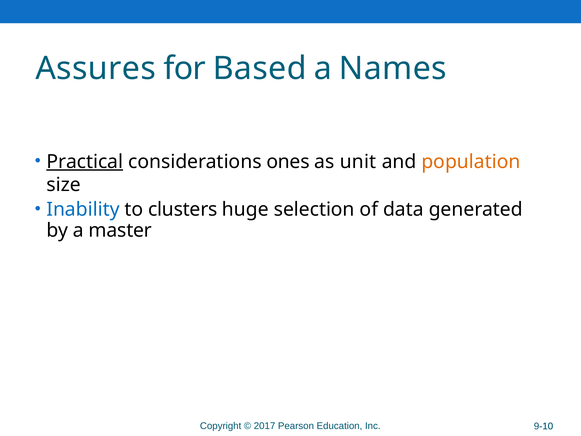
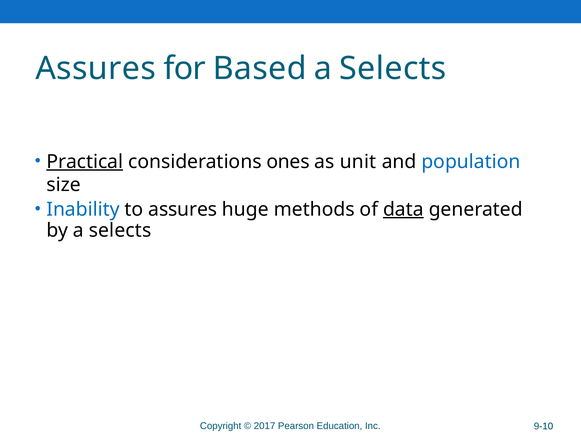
Names at (393, 69): Names -> Selects
population colour: orange -> blue
to clusters: clusters -> assures
selection: selection -> methods
data underline: none -> present
by a master: master -> selects
